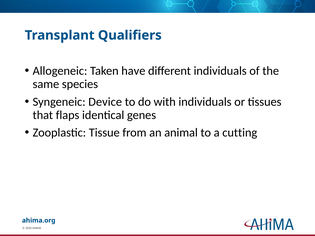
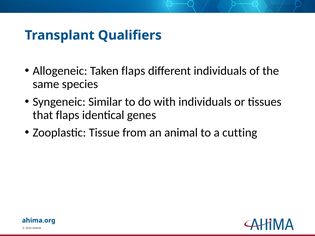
Taken have: have -> flaps
Device: Device -> Similar
